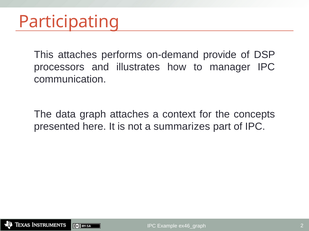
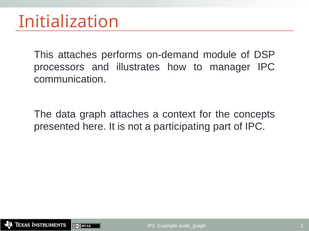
Participating: Participating -> Initialization
provide: provide -> module
summarizes: summarizes -> participating
